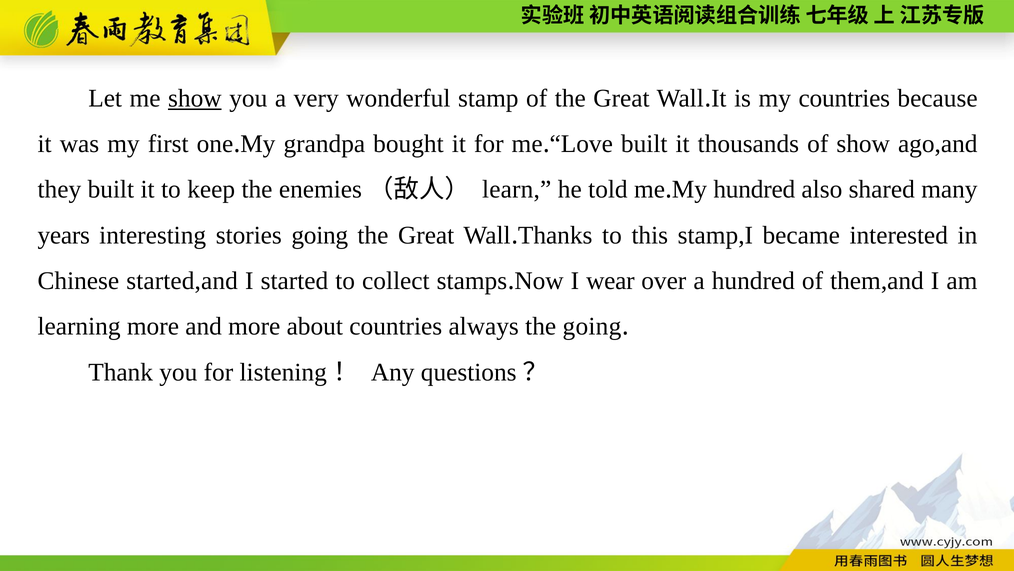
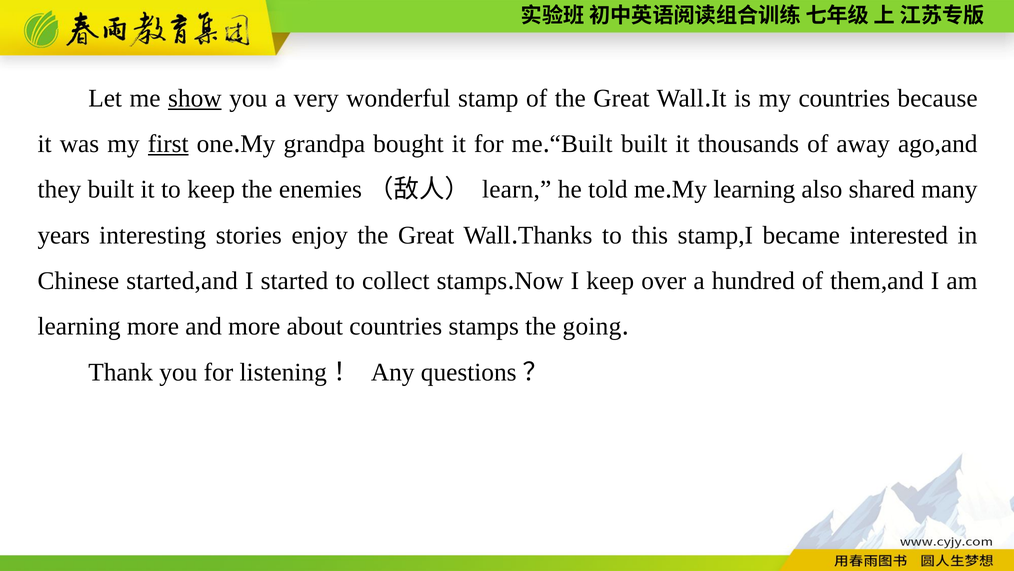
first underline: none -> present
Love at (581, 144): Love -> Built
of show: show -> away
My hundred: hundred -> learning
stories going: going -> enjoy
I wear: wear -> keep
countries always: always -> stamps
